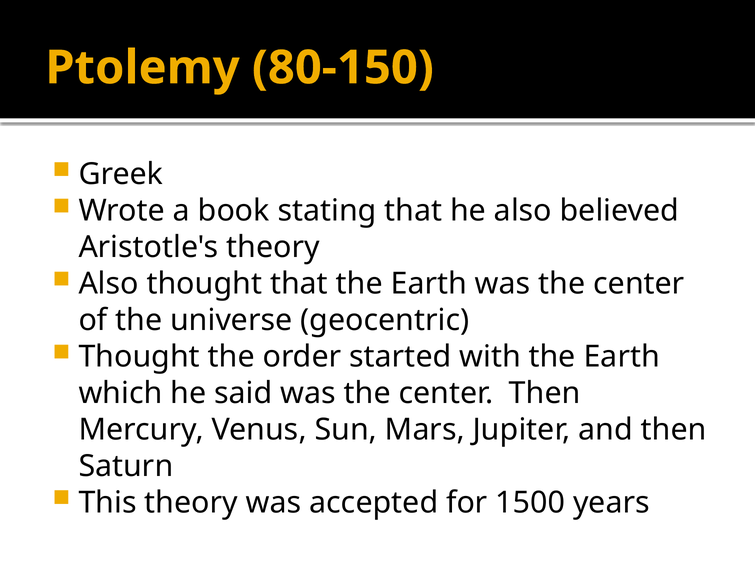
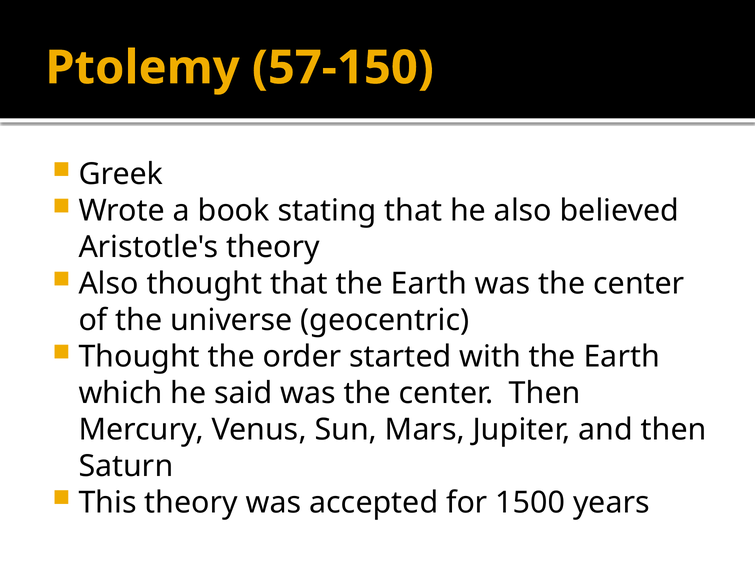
80-150: 80-150 -> 57-150
